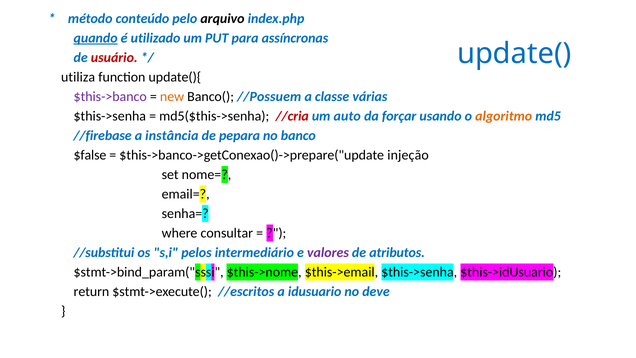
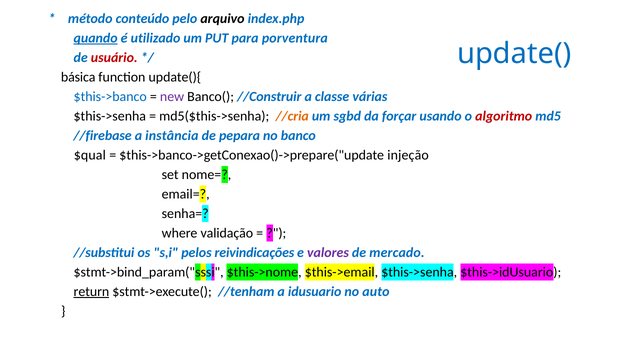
assíncronas: assíncronas -> porventura
utiliza: utiliza -> básica
$this->banco colour: purple -> blue
new colour: orange -> purple
//Possuem: //Possuem -> //Construir
//cria colour: red -> orange
auto: auto -> sgbd
algoritmo colour: orange -> red
$false: $false -> $qual
consultar: consultar -> validação
intermediário: intermediário -> reivindicações
atributos: atributos -> mercado
return underline: none -> present
//escritos: //escritos -> //tenham
deve: deve -> auto
